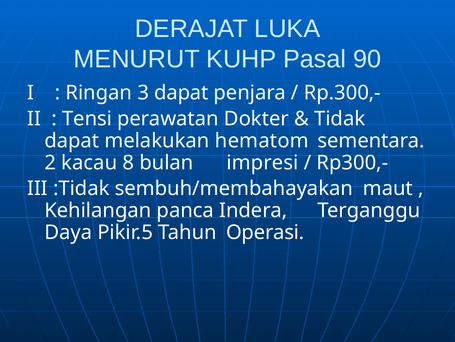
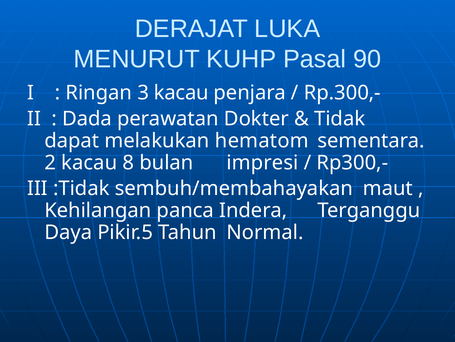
3 dapat: dapat -> kacau
Tensi: Tensi -> Dada
Operasi: Operasi -> Normal
